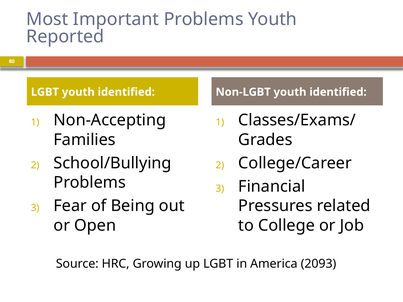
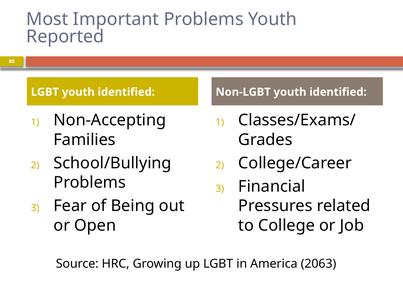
2093: 2093 -> 2063
